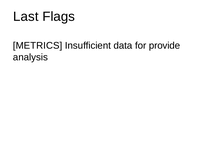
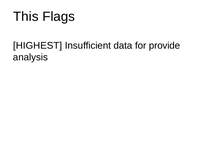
Last: Last -> This
METRICS: METRICS -> HIGHEST
